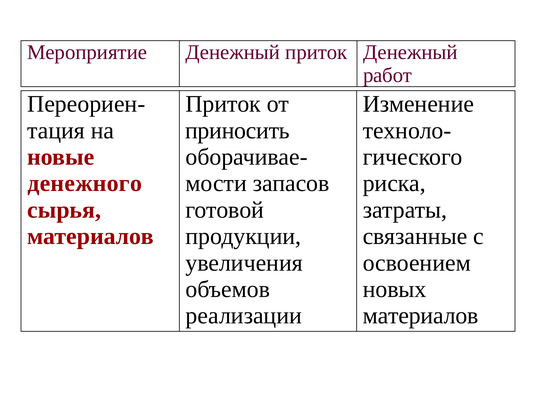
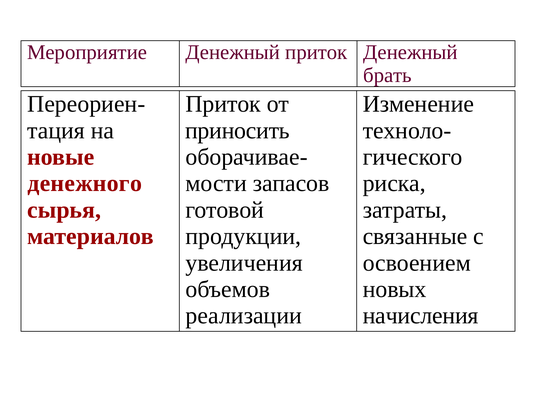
работ: работ -> брать
материалов at (421, 316): материалов -> начисления
